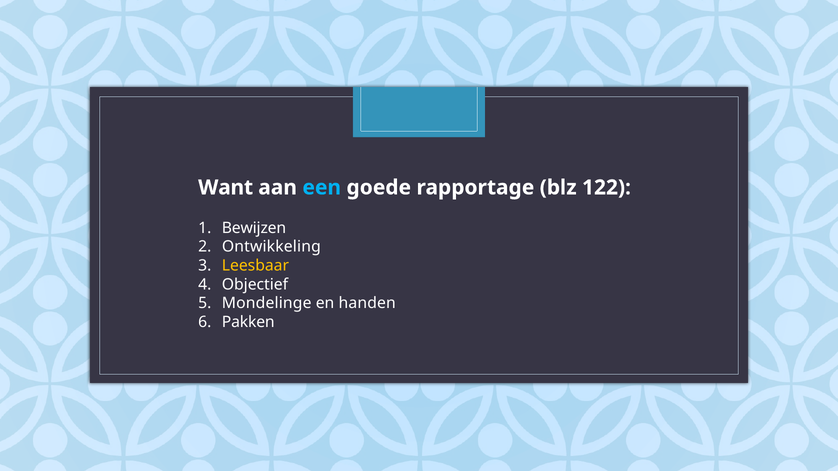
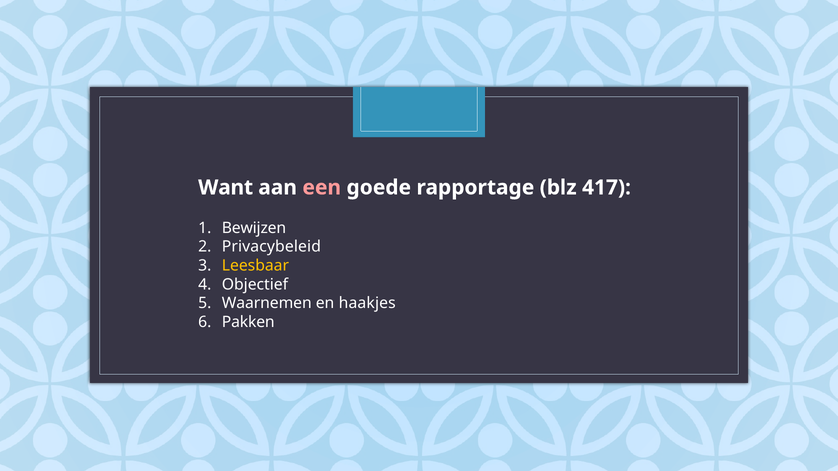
een colour: light blue -> pink
122: 122 -> 417
Ontwikkeling: Ontwikkeling -> Privacybeleid
Mondelinge: Mondelinge -> Waarnemen
handen: handen -> haakjes
